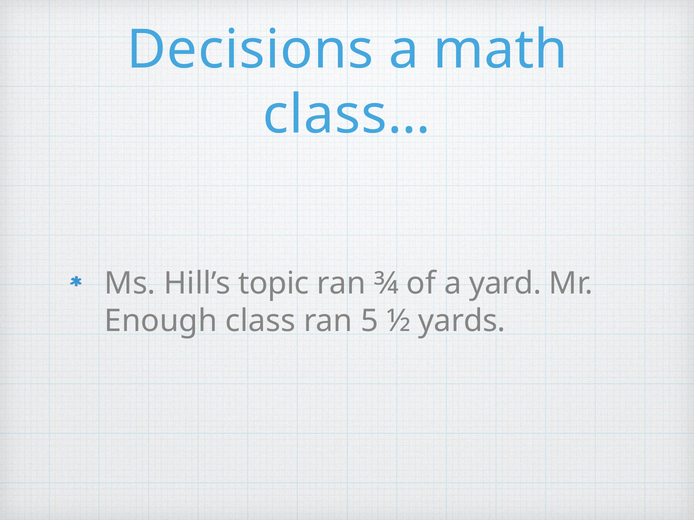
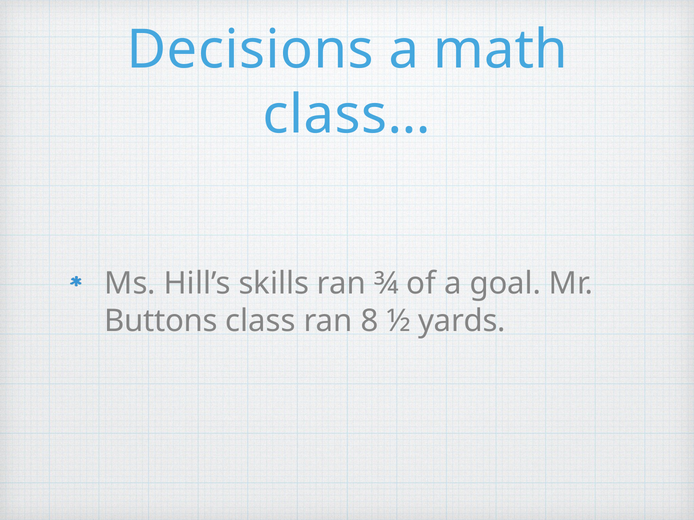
topic: topic -> skills
yard: yard -> goal
Enough: Enough -> Buttons
5: 5 -> 8
